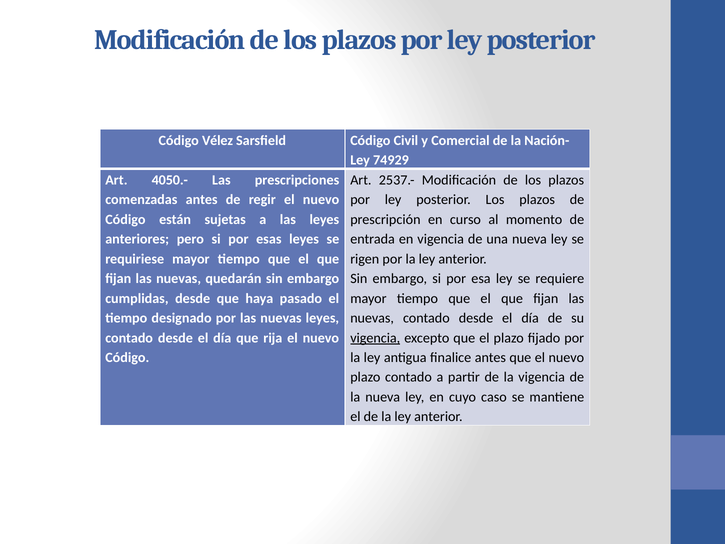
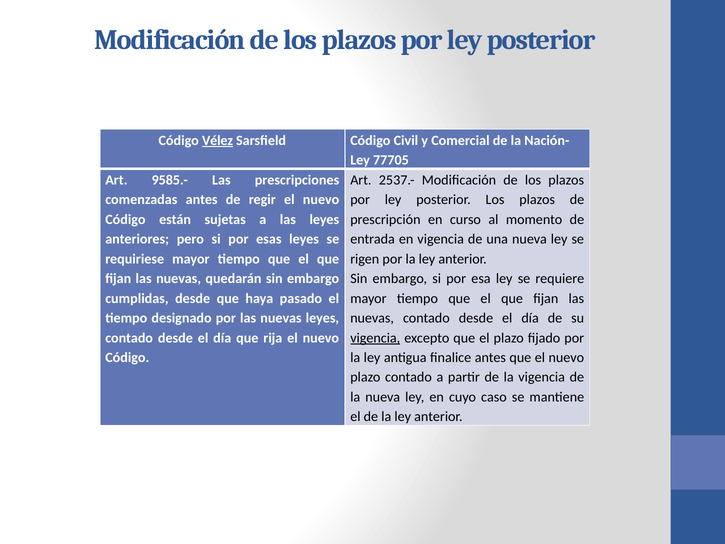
Vélez underline: none -> present
74929: 74929 -> 77705
4050.-: 4050.- -> 9585.-
